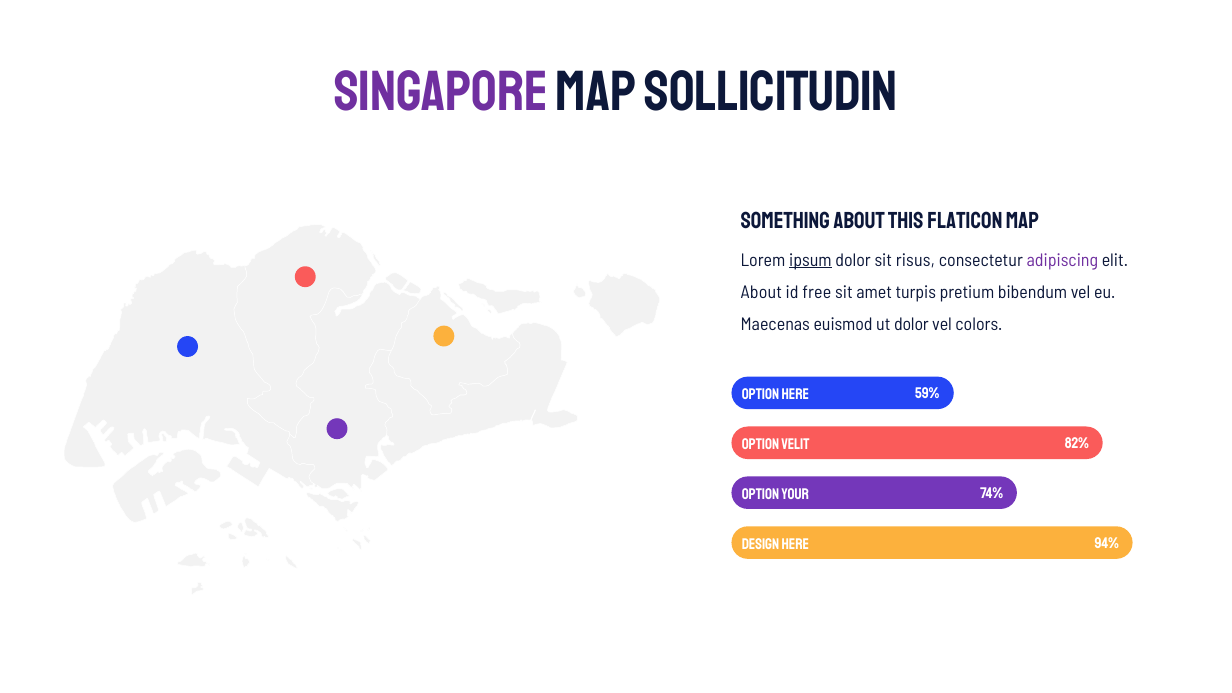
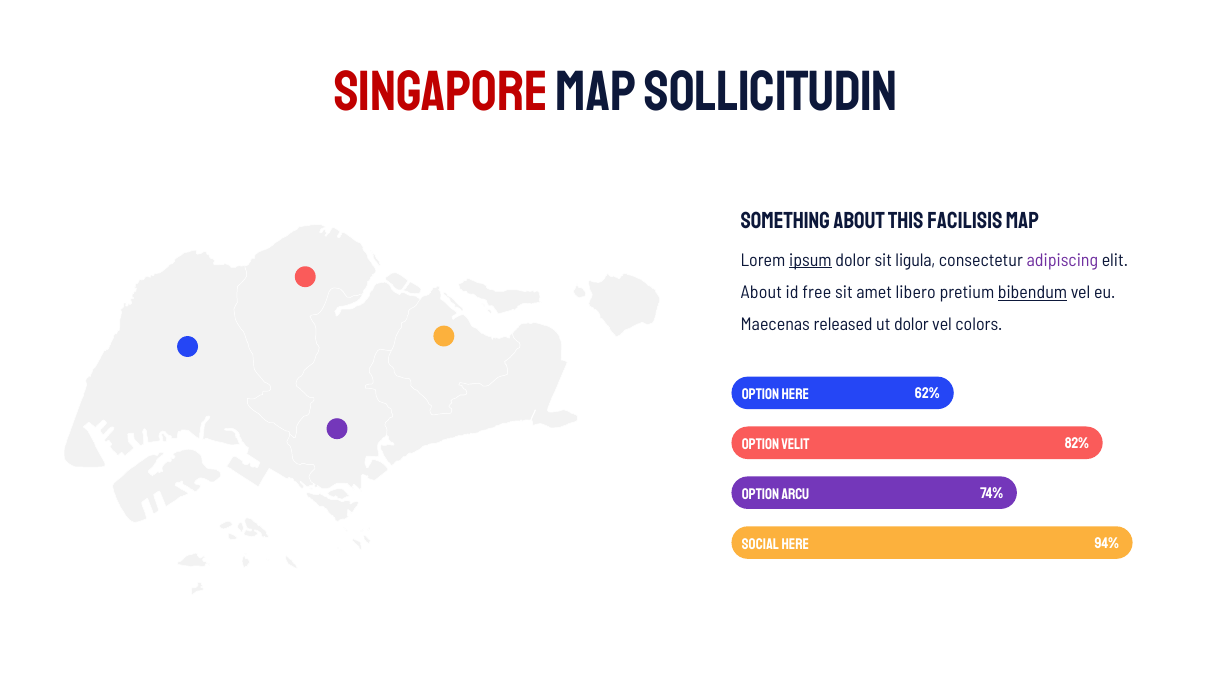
Singapore colour: purple -> red
Flaticon: Flaticon -> Facilisis
risus: risus -> ligula
turpis: turpis -> libero
bibendum underline: none -> present
euismod: euismod -> released
59%: 59% -> 62%
Your: Your -> Arcu
Design: Design -> Social
